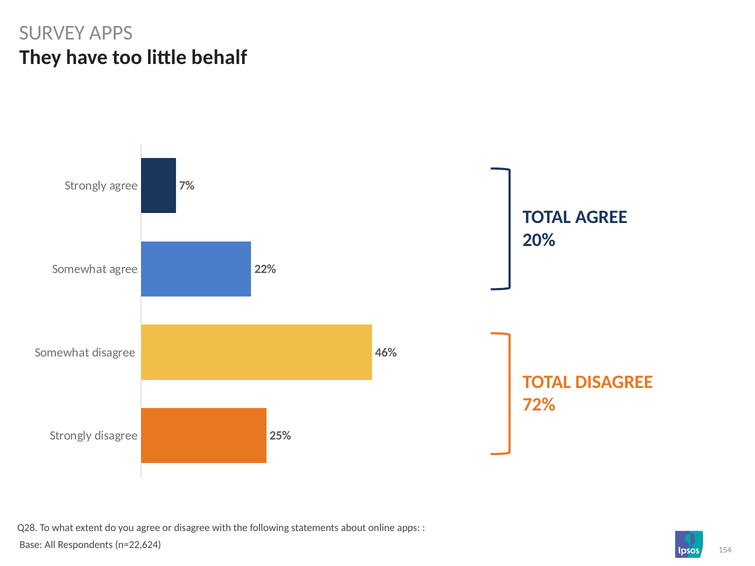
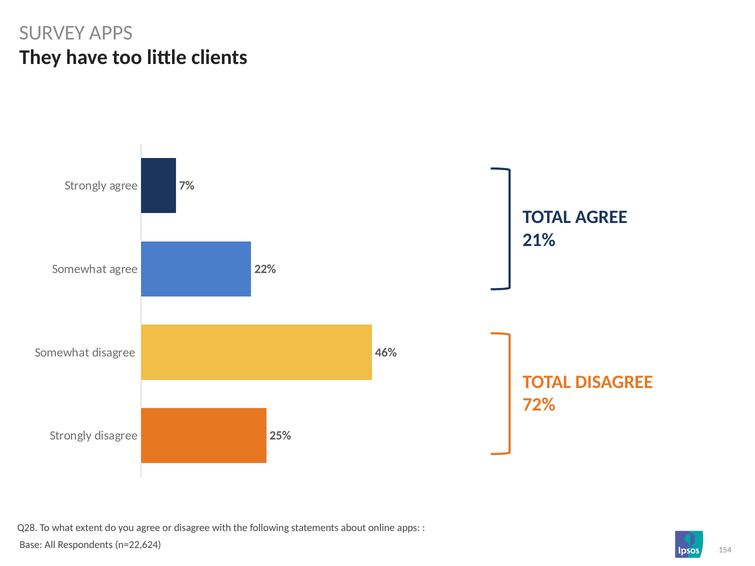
behalf: behalf -> clients
20%: 20% -> 21%
